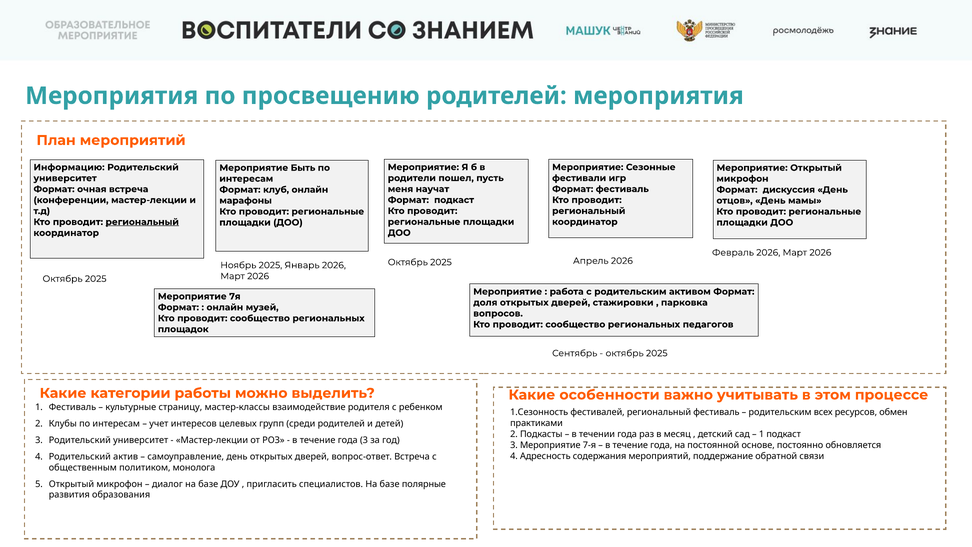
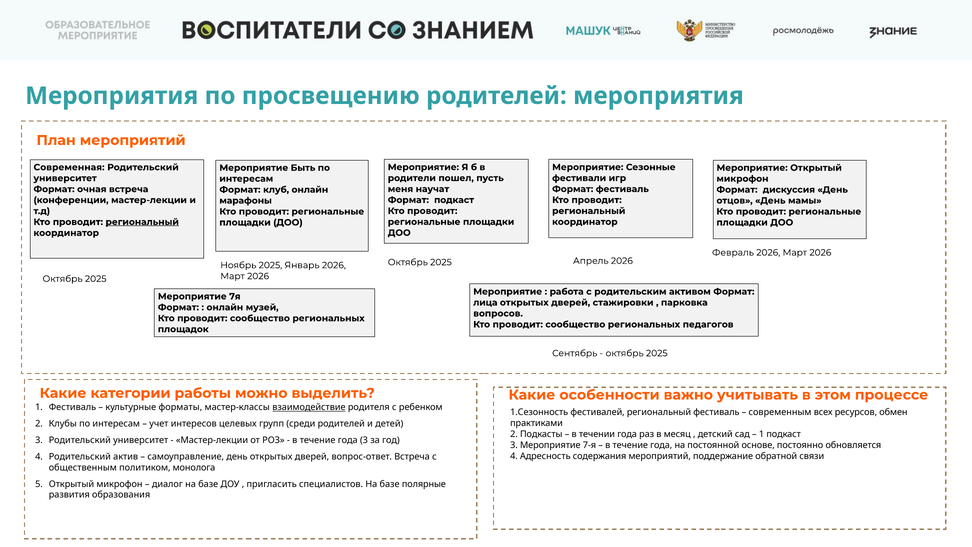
Информацию: Информацию -> Современная
доля: доля -> лица
страницу: страницу -> форматы
взаимодействие underline: none -> present
родительским at (780, 412): родительским -> современным
